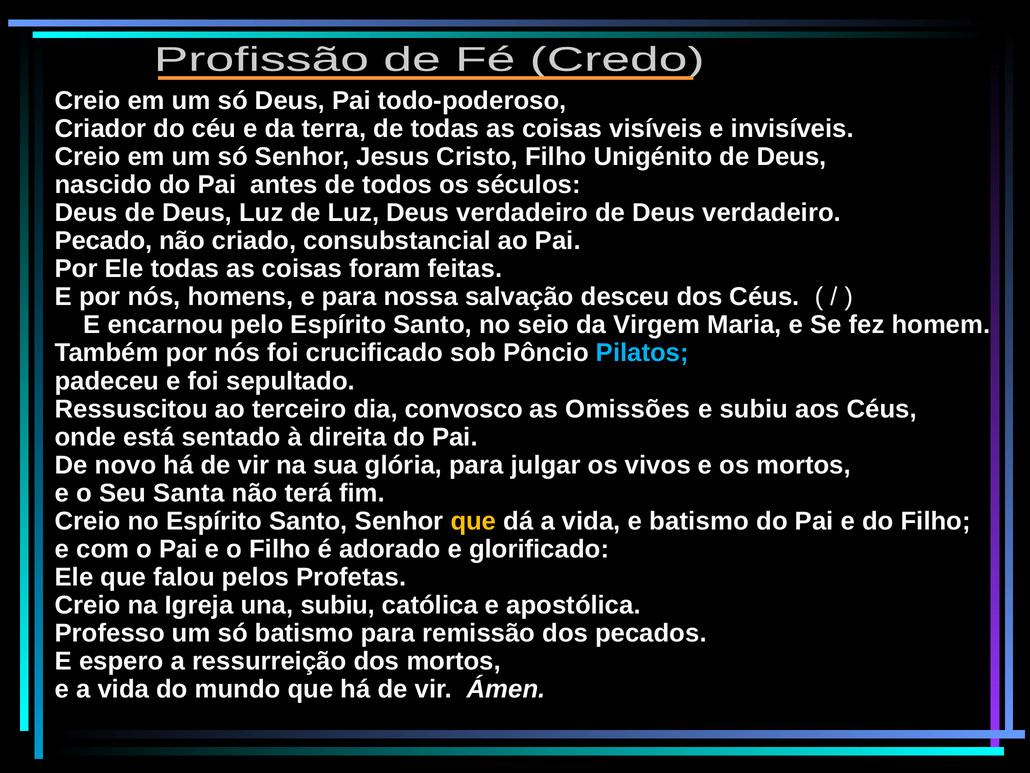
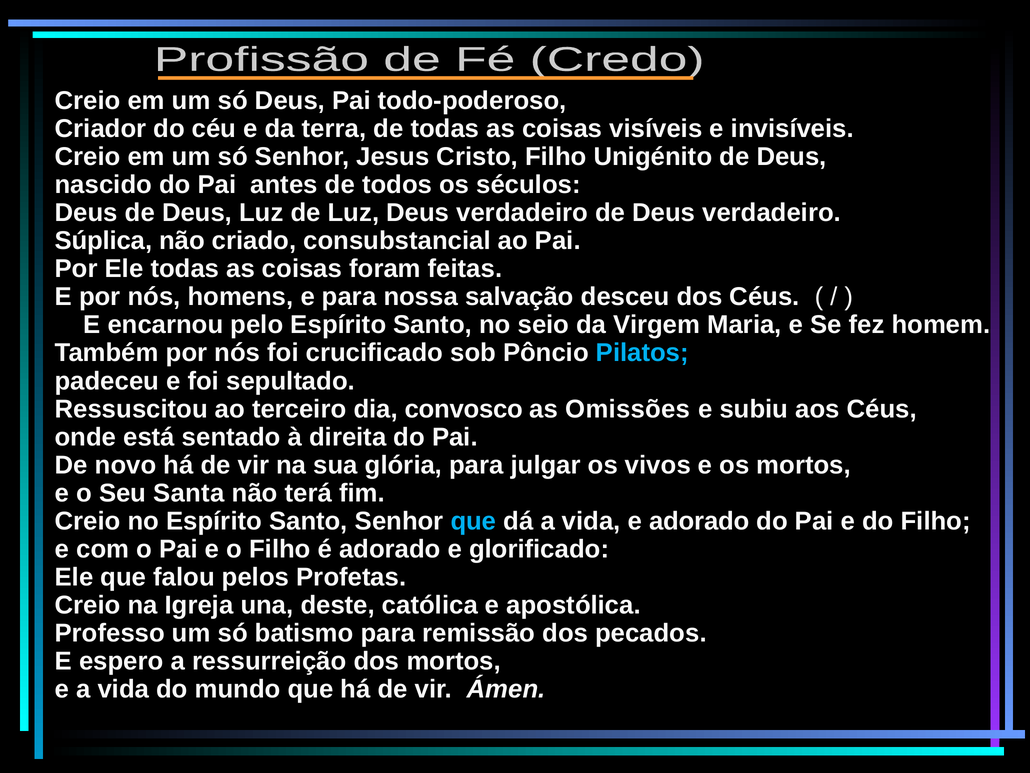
Pecado: Pecado -> Súplica
que at (473, 521) colour: yellow -> light blue
e batismo: batismo -> adorado
una subiu: subiu -> deste
